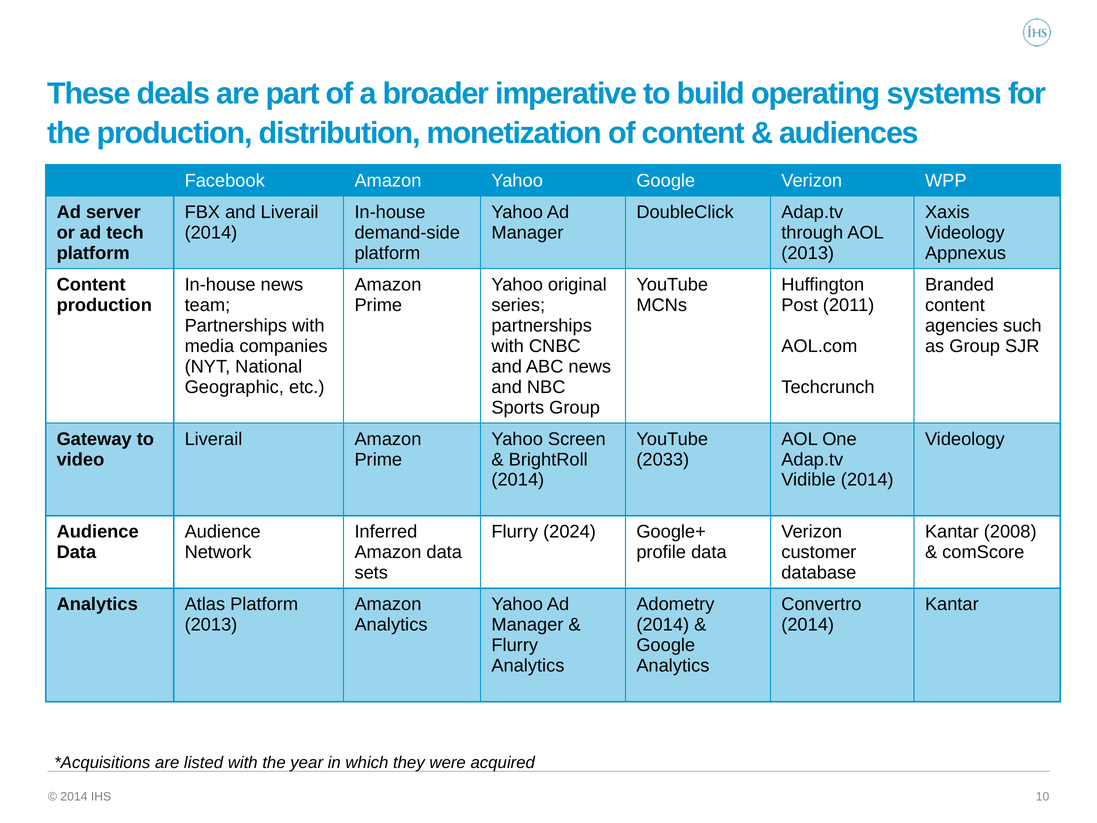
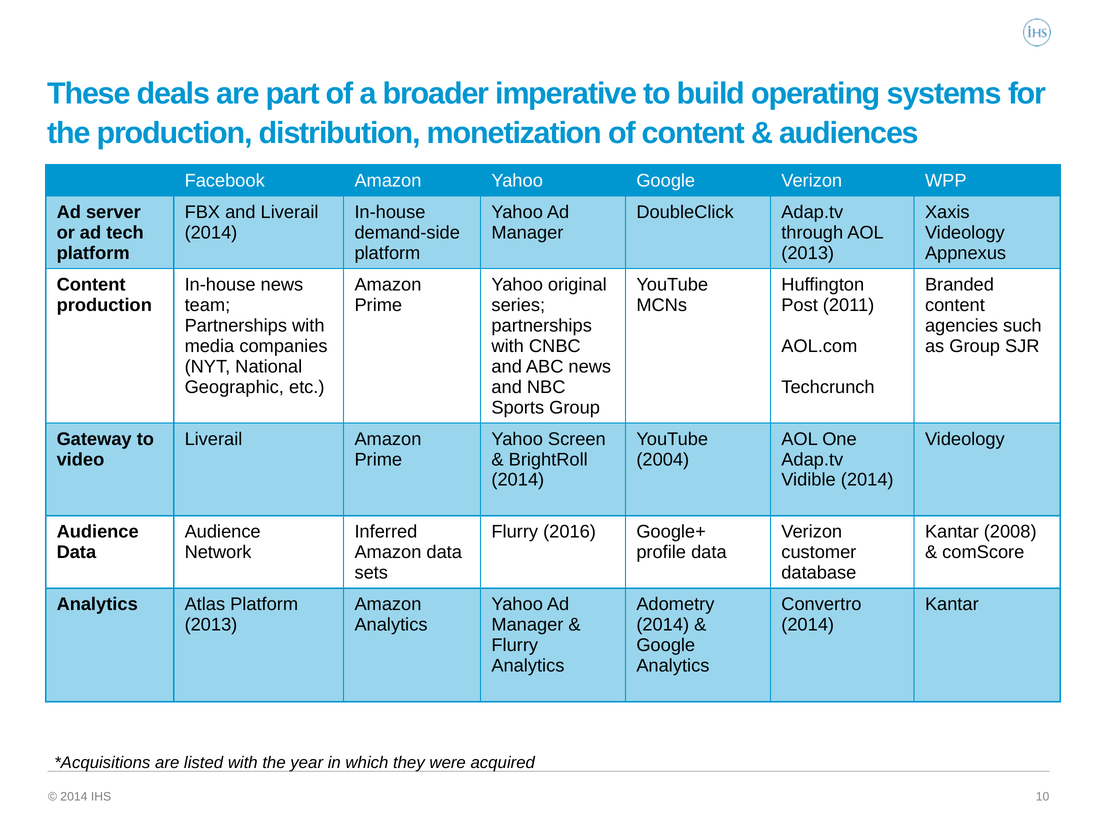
2033: 2033 -> 2004
2024: 2024 -> 2016
